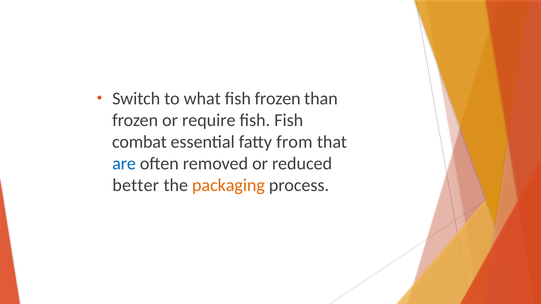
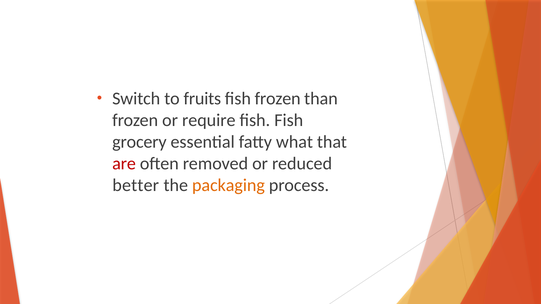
what: what -> fruits
combat: combat -> grocery
from: from -> what
are colour: blue -> red
